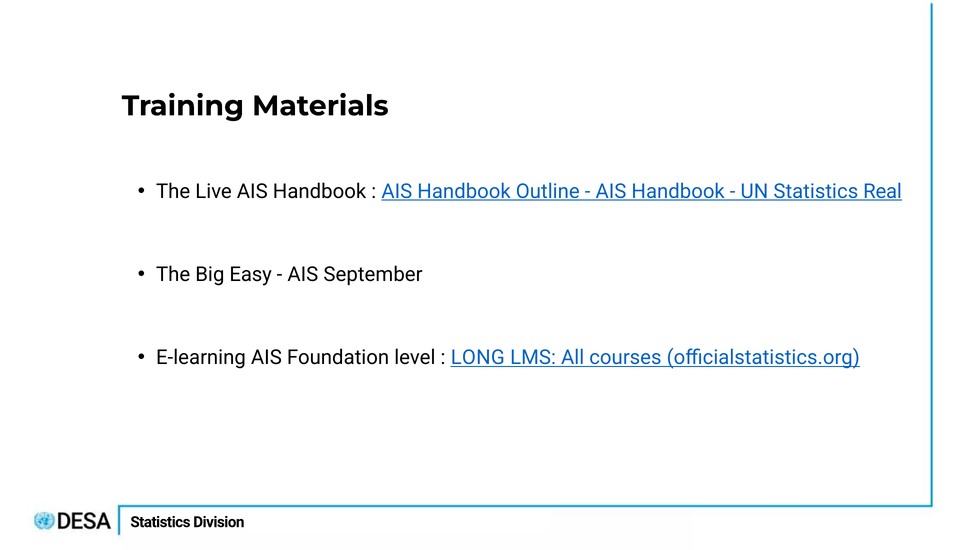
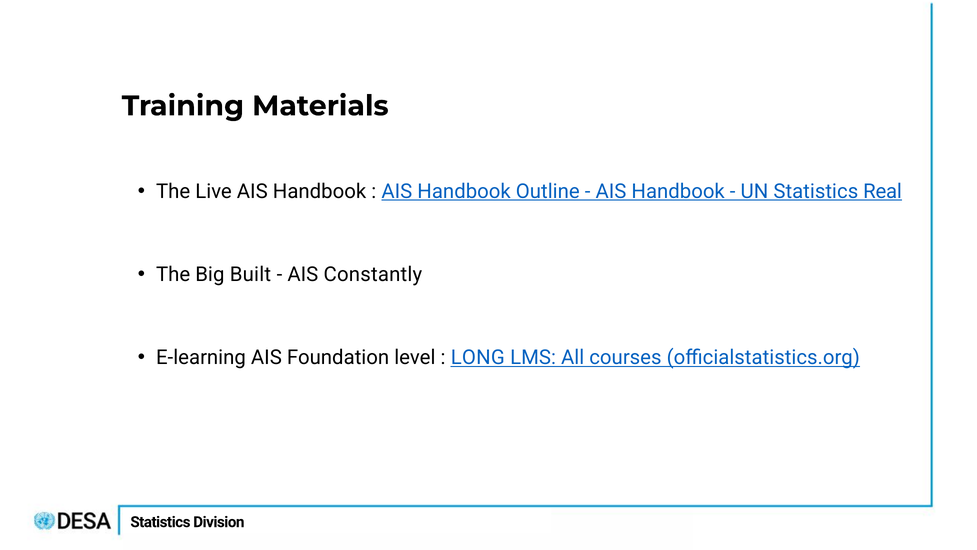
Easy: Easy -> Built
September: September -> Constantly
